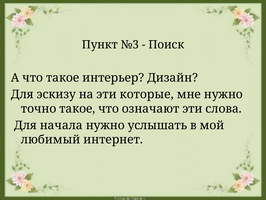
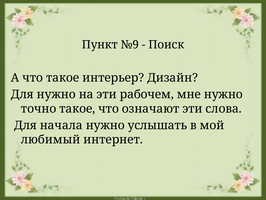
№3: №3 -> №9
Для эскизу: эскизу -> нужно
которые: которые -> рабочем
